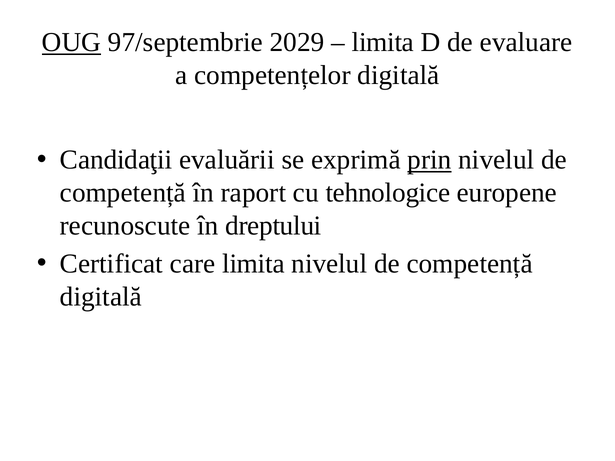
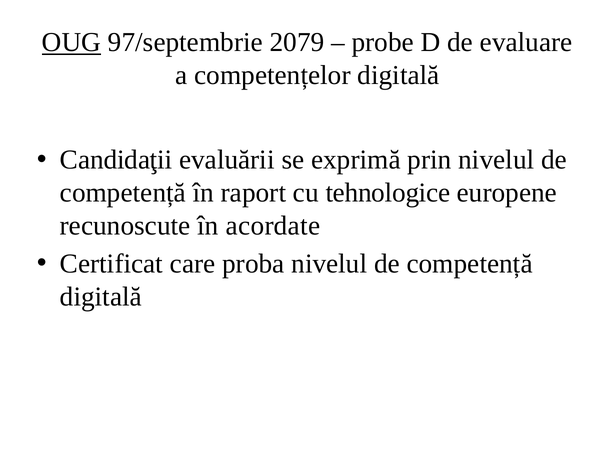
2029: 2029 -> 2079
limita at (383, 42): limita -> probe
prin underline: present -> none
dreptului: dreptului -> acordate
care limita: limita -> proba
